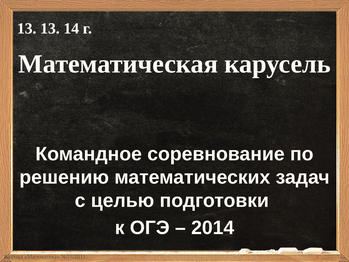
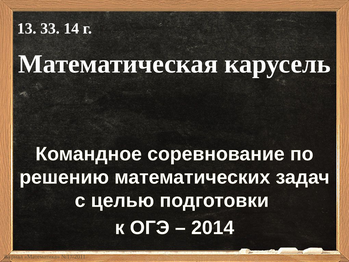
13 13: 13 -> 33
